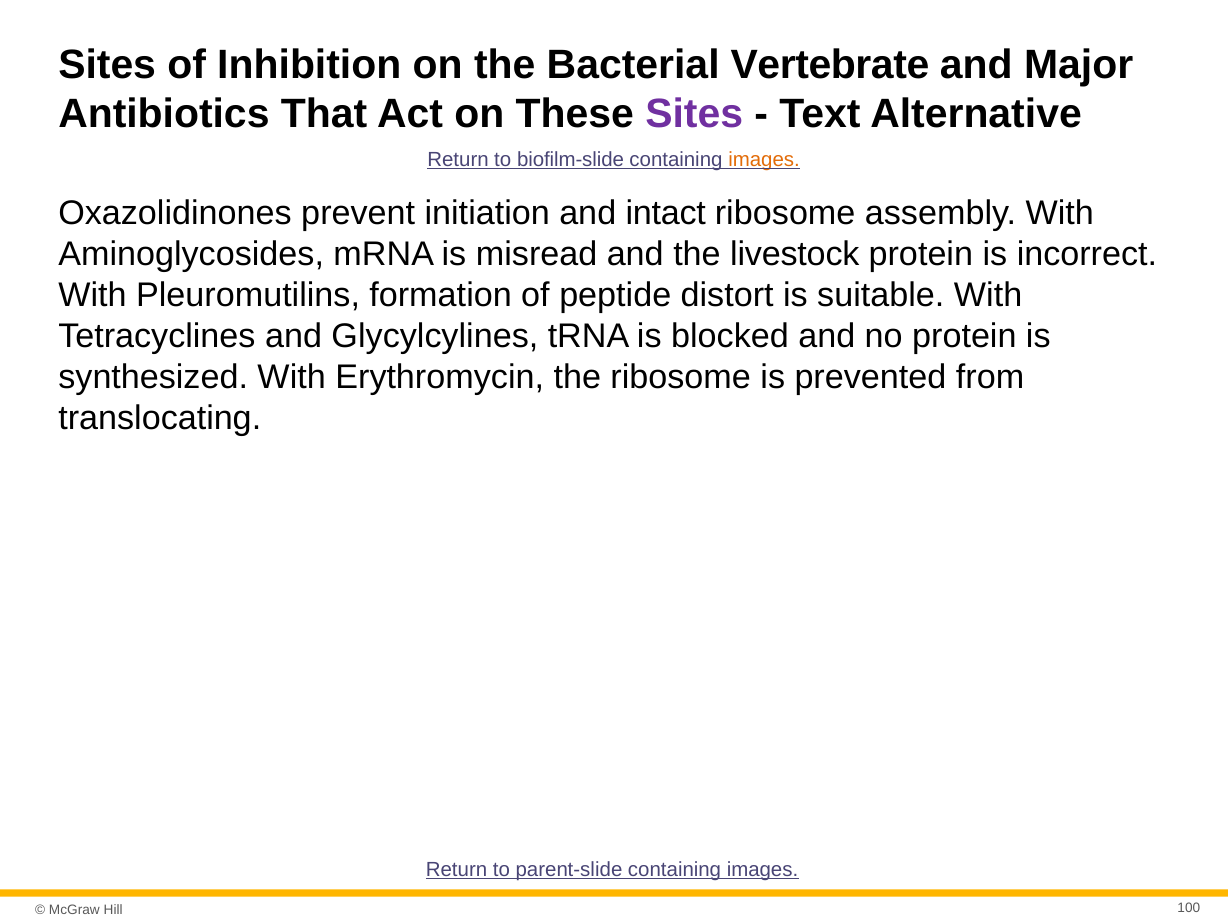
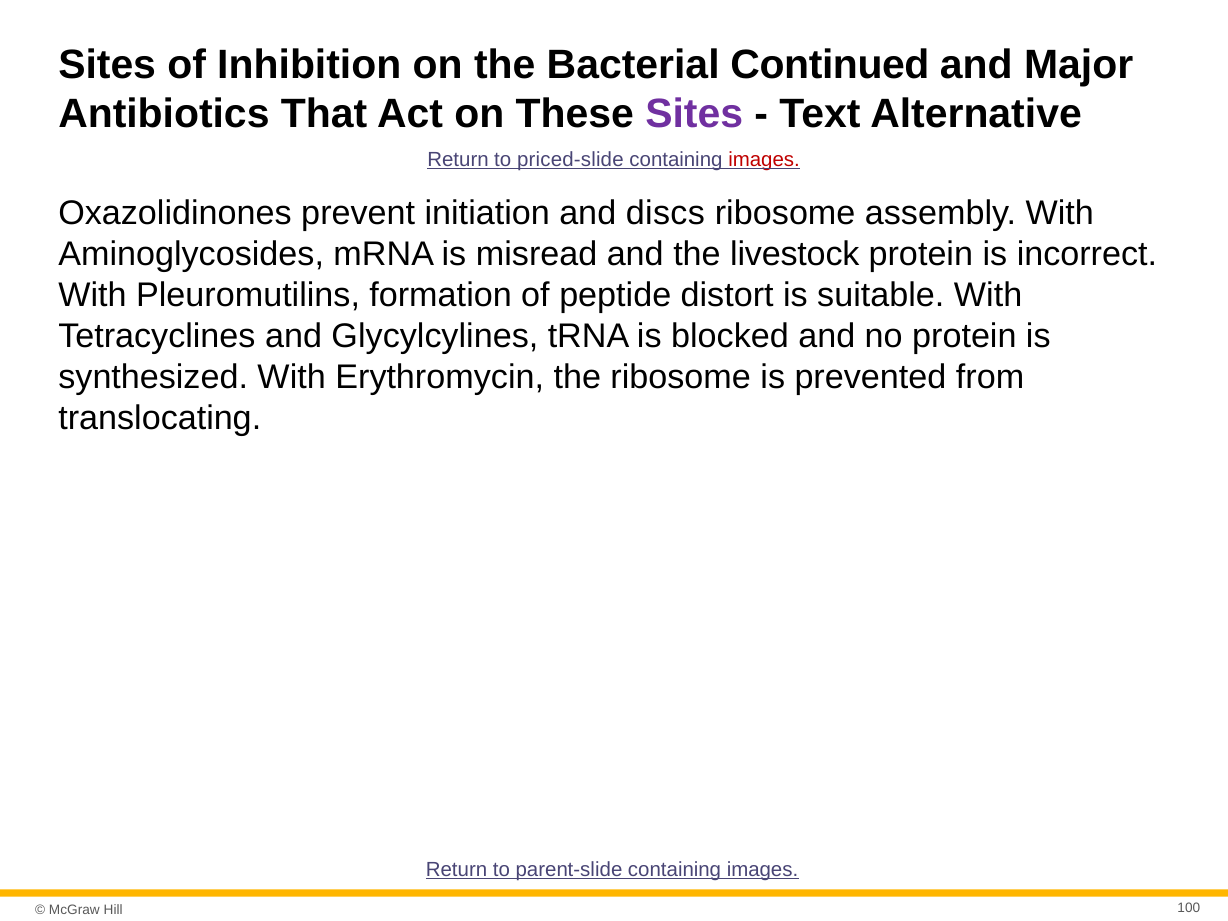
Vertebrate: Vertebrate -> Continued
biofilm-slide: biofilm-slide -> priced-slide
images at (764, 160) colour: orange -> red
intact: intact -> discs
